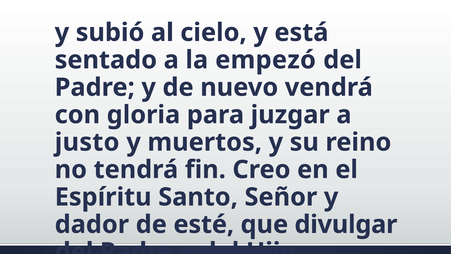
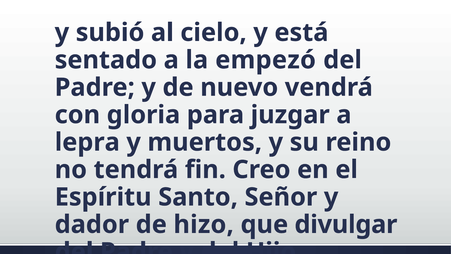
justo: justo -> lepra
esté: esté -> hizo
